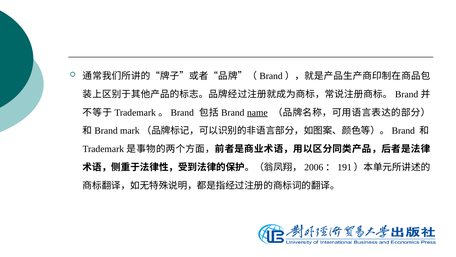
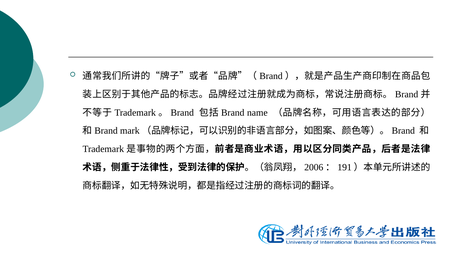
name underline: present -> none
